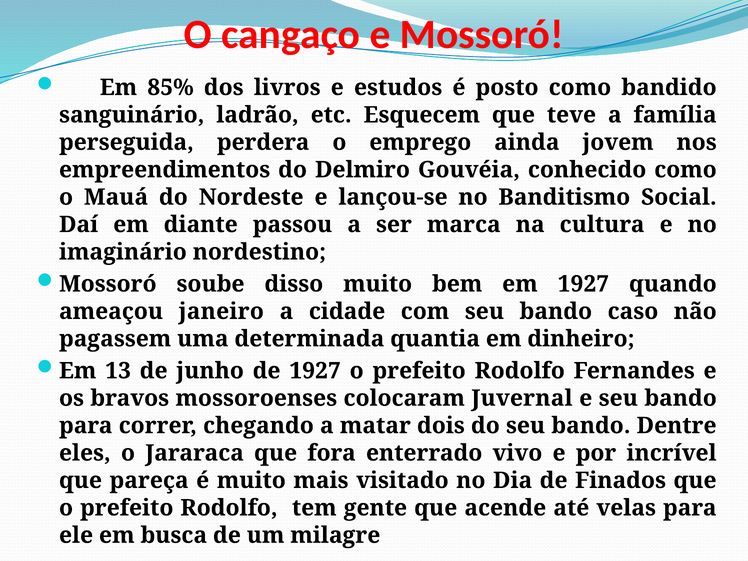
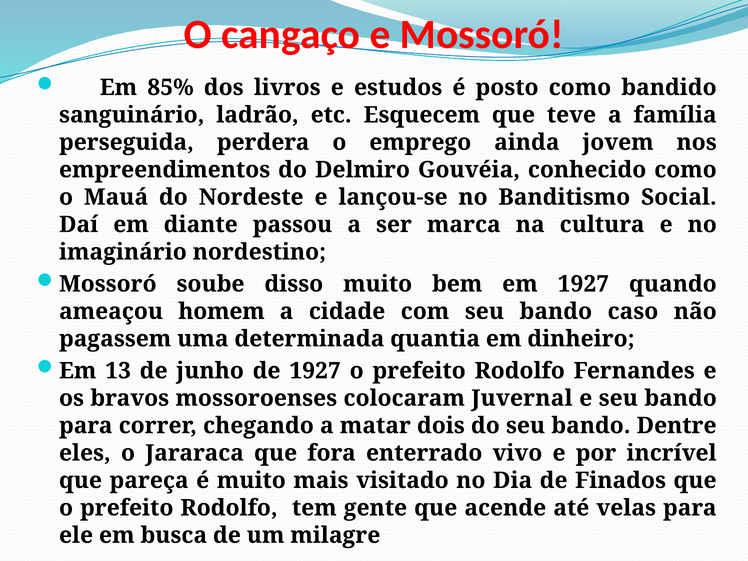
janeiro: janeiro -> homem
